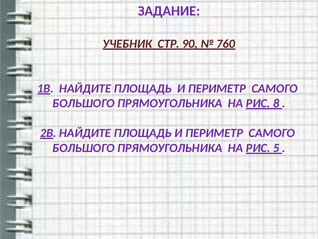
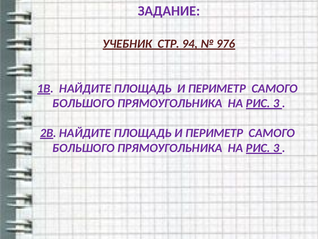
90: 90 -> 94
760: 760 -> 976
8 at (276, 103): 8 -> 3
5 at (276, 148): 5 -> 3
